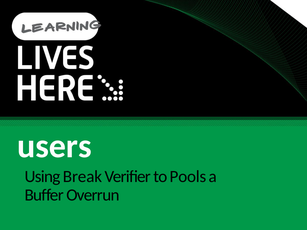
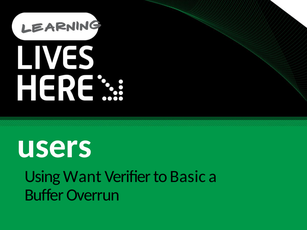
Break: Break -> Want
Pools: Pools -> Basic
